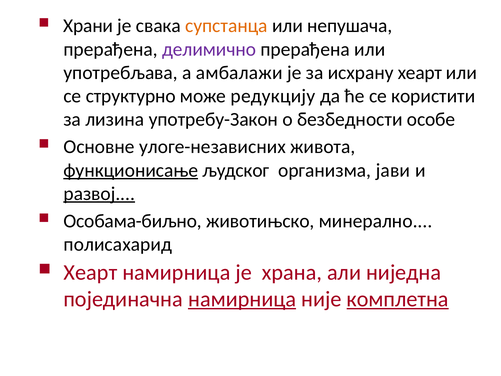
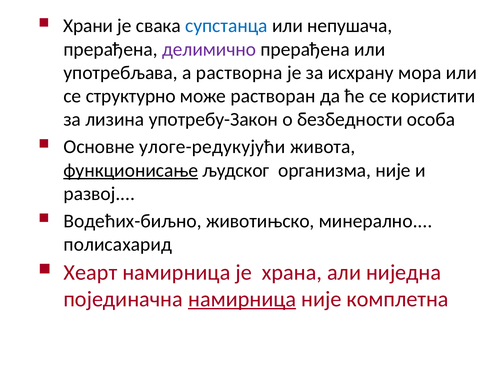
супстанца colour: orange -> blue
амбалажи: амбалажи -> растворна
исхрану хеарт: хеарт -> мора
редукцију: редукцију -> растворан
особе: особе -> особа
улоге-независних: улоге-независних -> улоге-редукујући
организма јави: јави -> није
развој underline: present -> none
Особама-биљно: Особама-биљно -> Водећих-биљно
комплетна underline: present -> none
